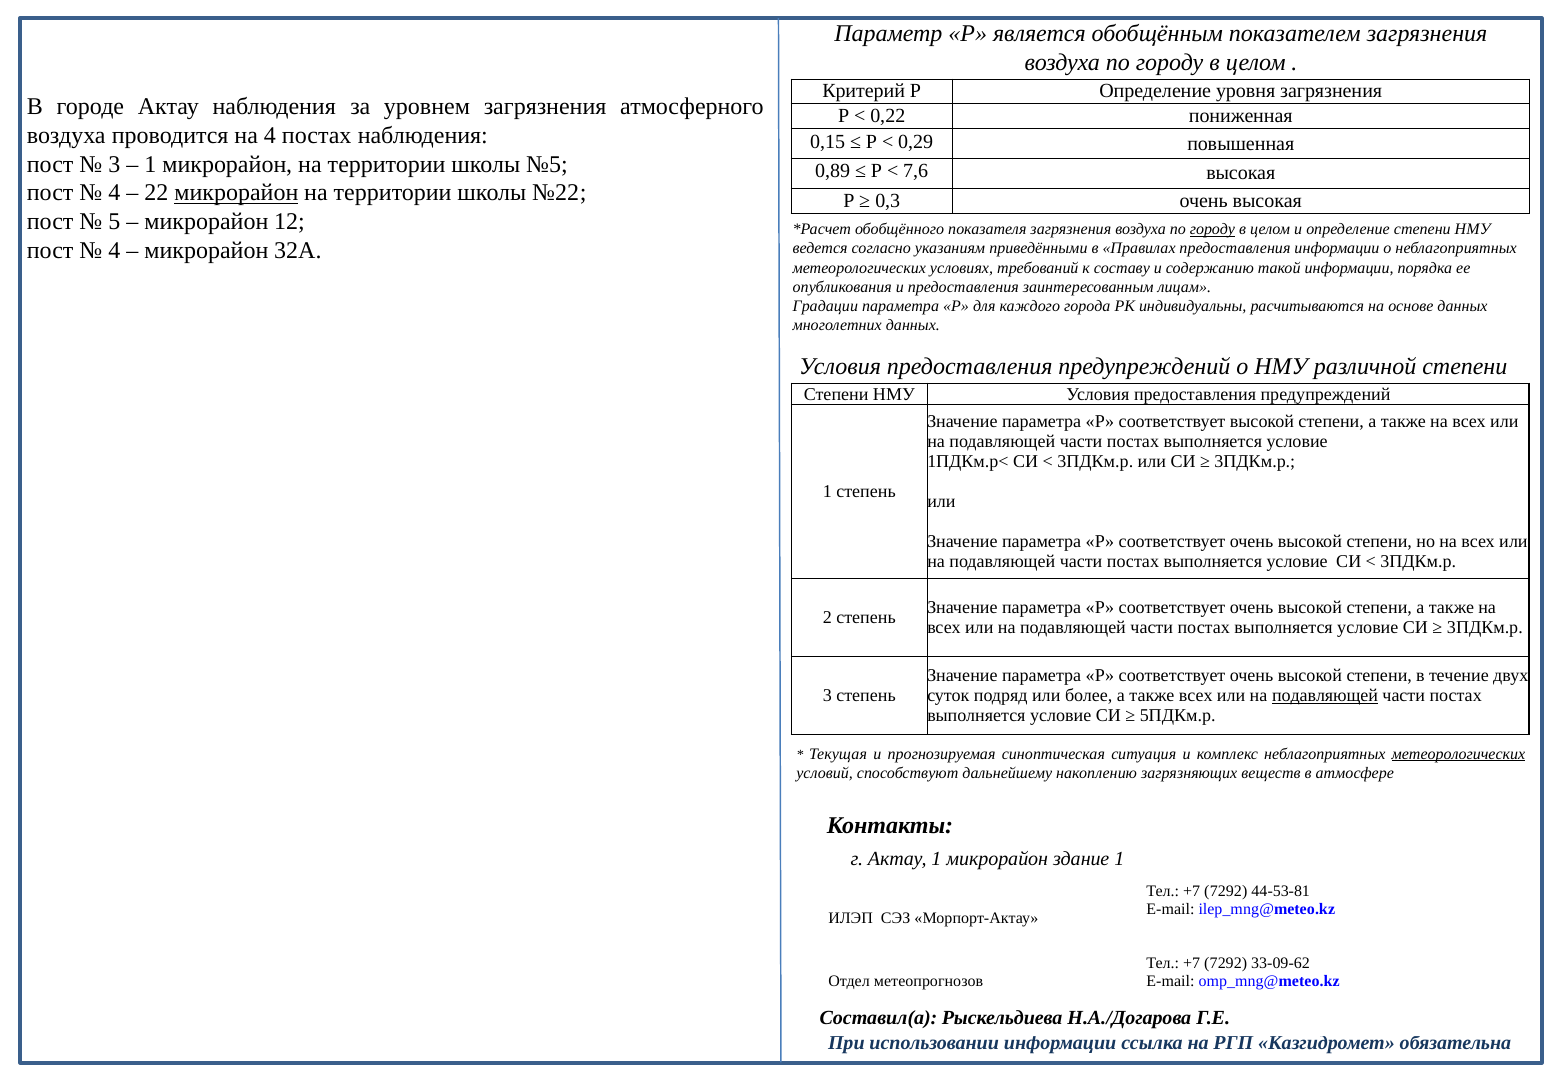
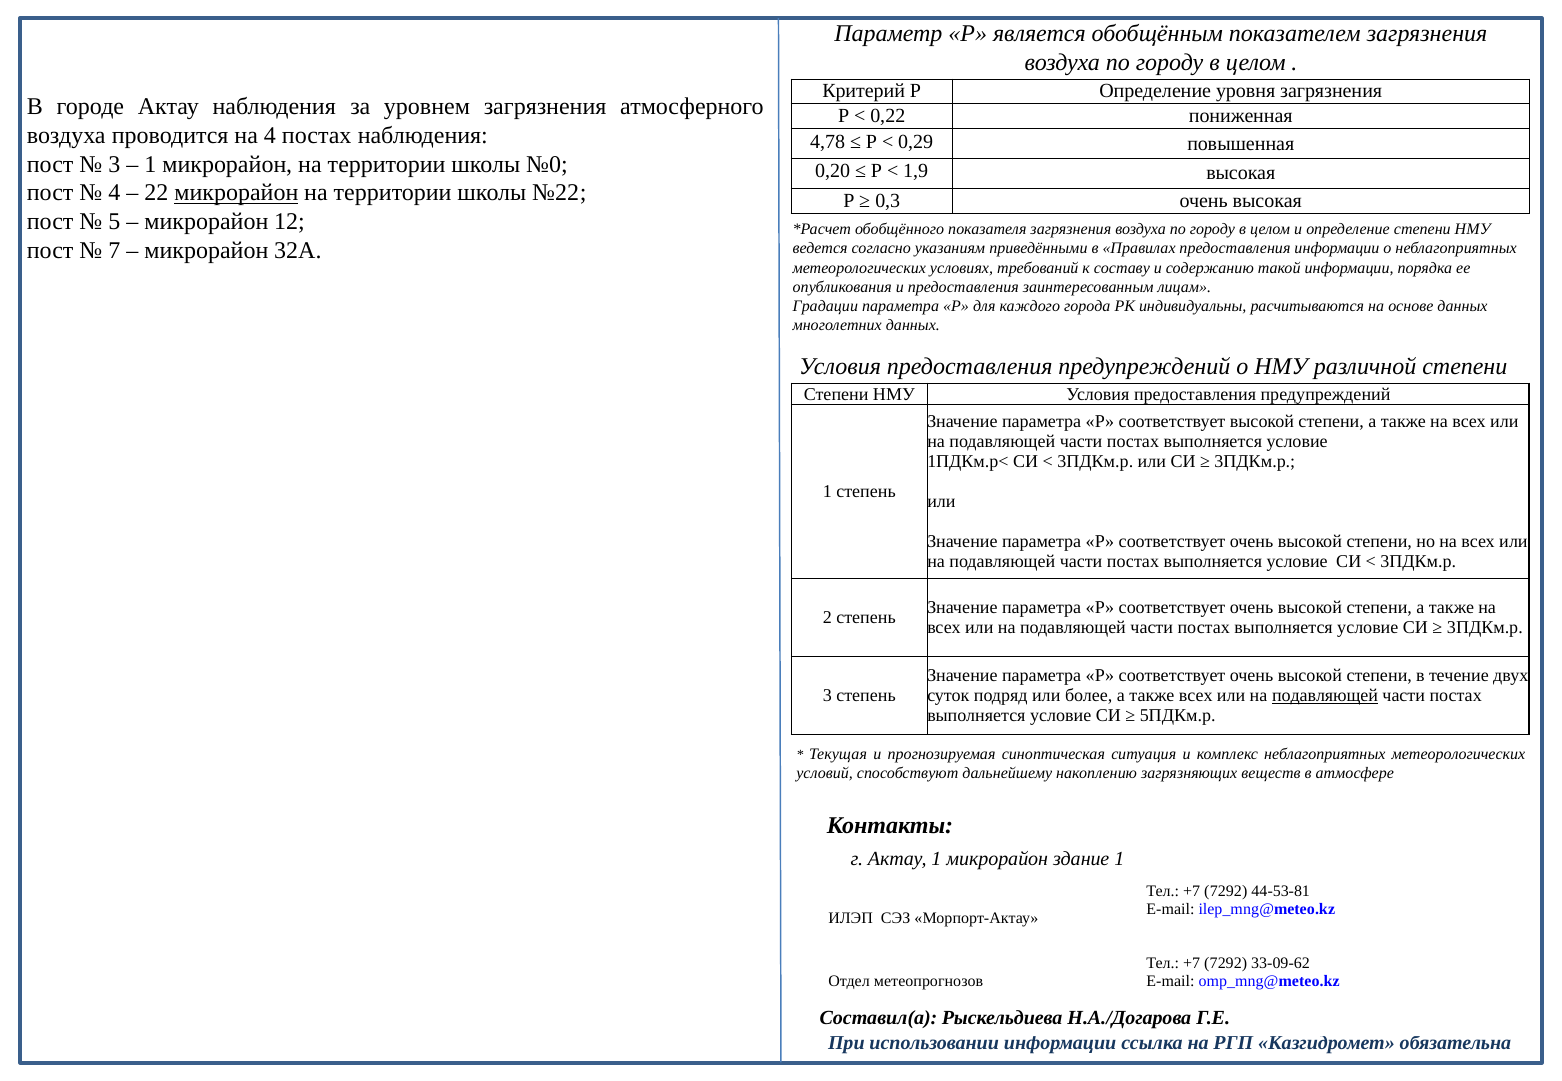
0,15: 0,15 -> 4,78
№5: №5 -> №0
0,89: 0,89 -> 0,20
7,6: 7,6 -> 1,9
городу at (1212, 229) underline: present -> none
4 at (114, 251): 4 -> 7
метеорологических at (1458, 754) underline: present -> none
